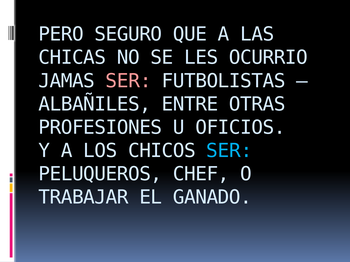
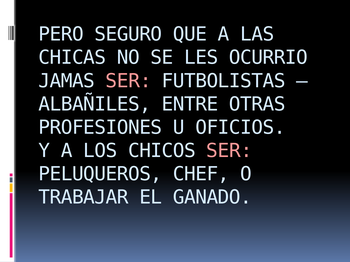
SER at (229, 151) colour: light blue -> pink
